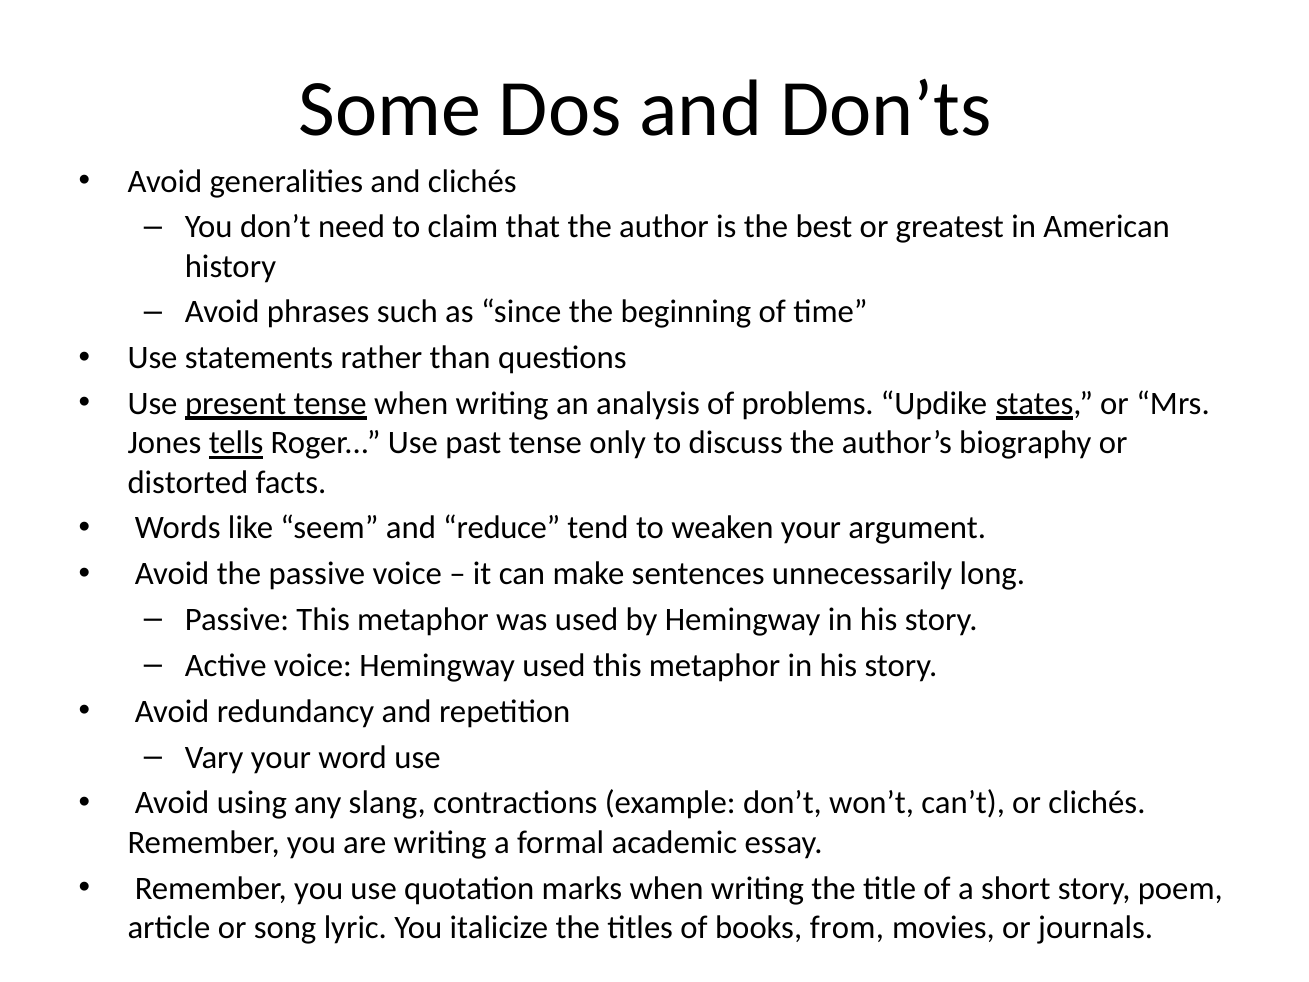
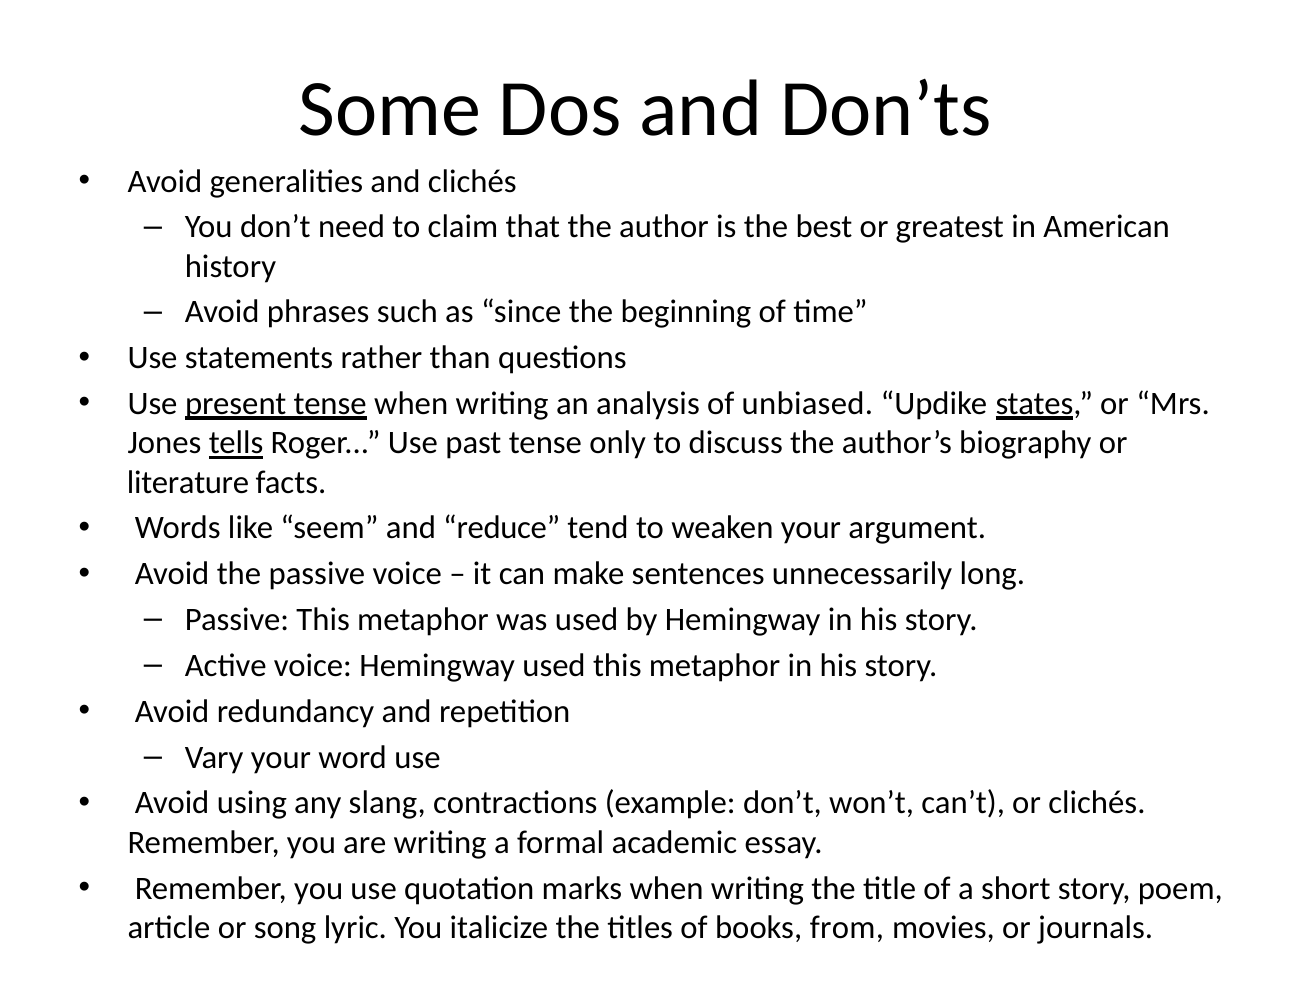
problems: problems -> unbiased
distorted: distorted -> literature
